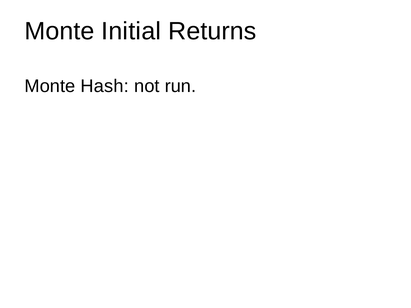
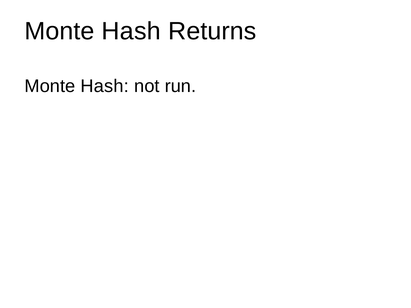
Initial at (131, 31): Initial -> Hash
